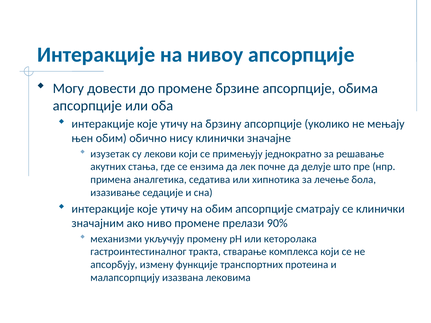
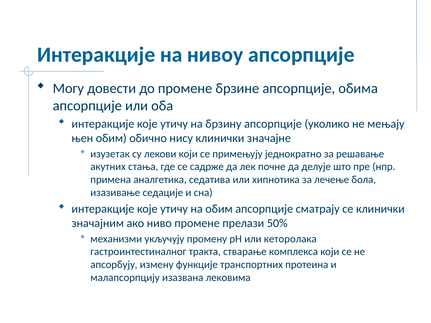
ензима: ензима -> садрже
90%: 90% -> 50%
